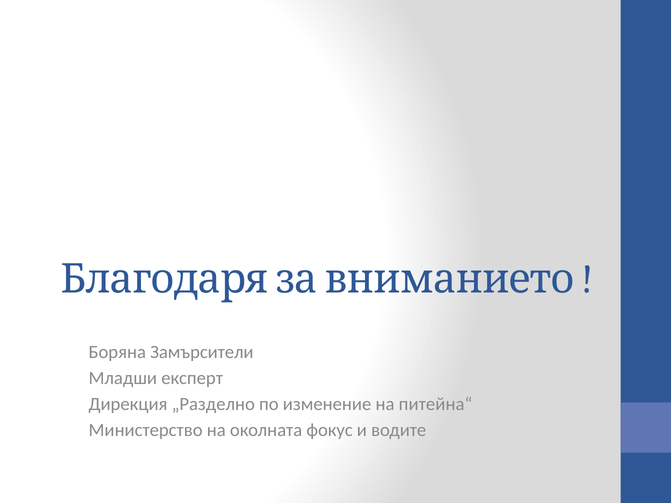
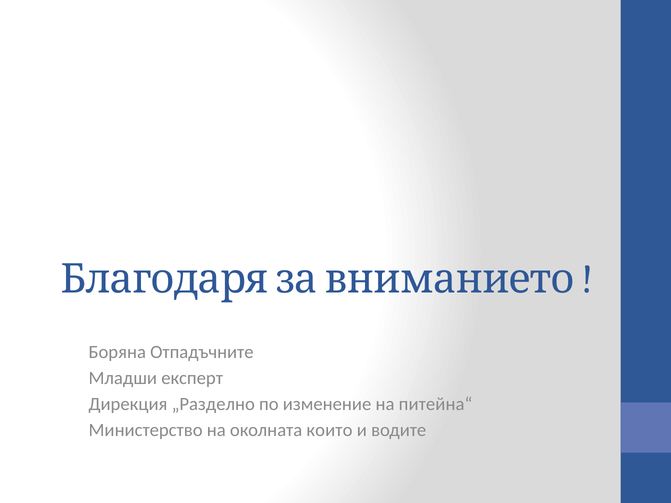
Замърсители: Замърсители -> Отпадъчните
фокус: фокус -> които
